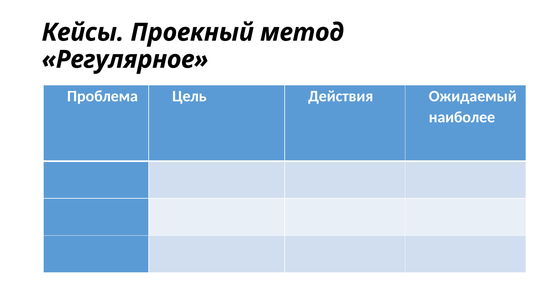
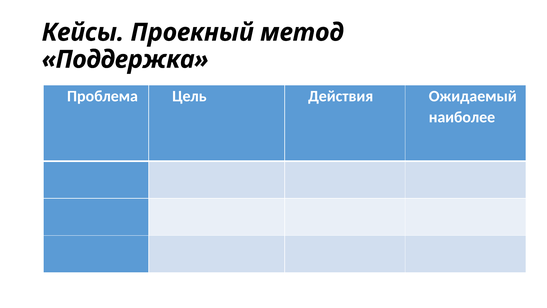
Регулярное: Регулярное -> Поддержка
